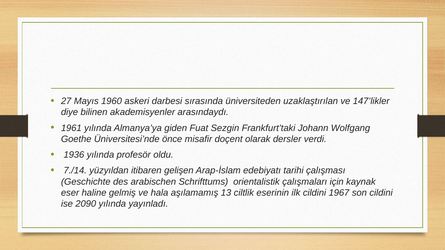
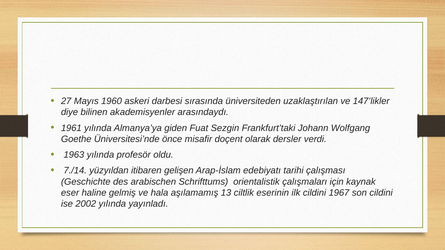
1936: 1936 -> 1963
2090: 2090 -> 2002
